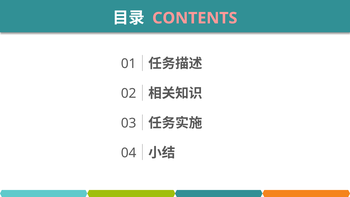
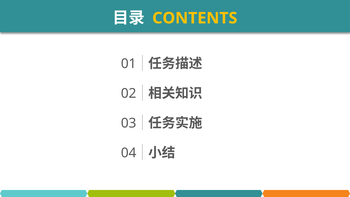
CONTENTS colour: pink -> yellow
